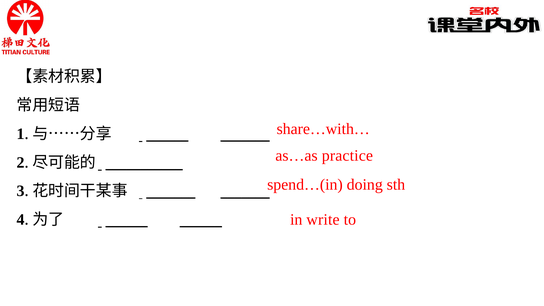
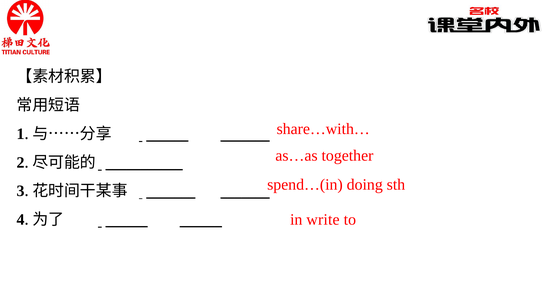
practice: practice -> together
